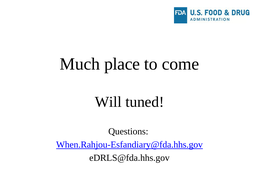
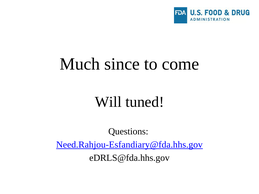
place: place -> since
When.Rahjou-Esfandiary@fda.hhs.gov: When.Rahjou-Esfandiary@fda.hhs.gov -> Need.Rahjou-Esfandiary@fda.hhs.gov
